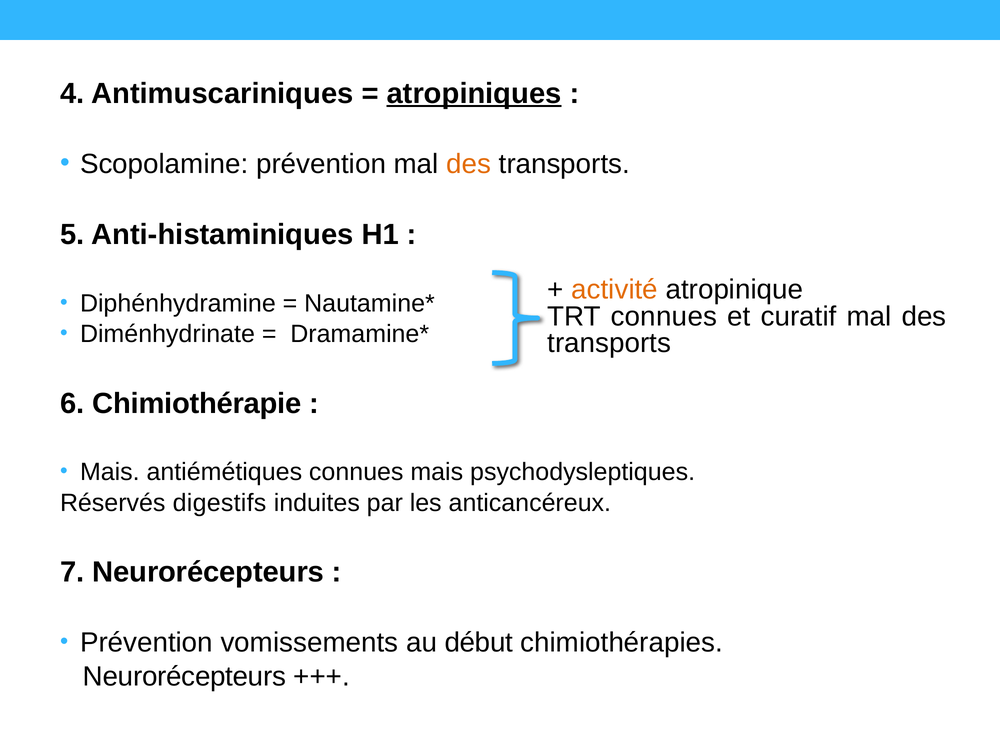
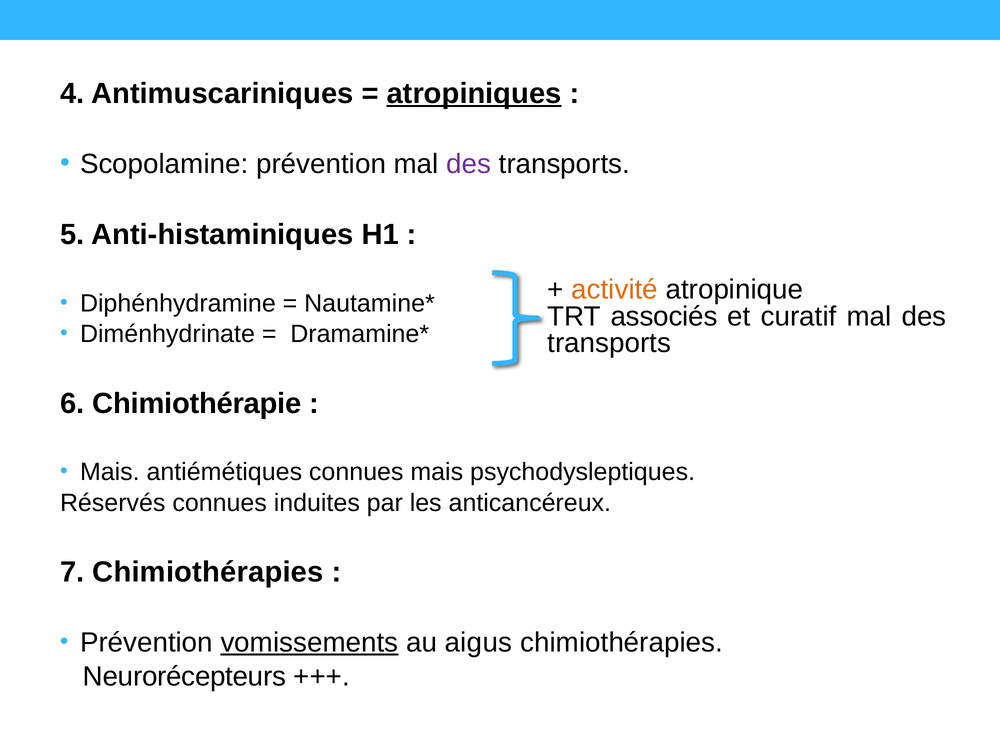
des at (469, 164) colour: orange -> purple
TRT connues: connues -> associés
Réservés digestifs: digestifs -> connues
7 Neurorécepteurs: Neurorécepteurs -> Chimiothérapies
vomissements underline: none -> present
début: début -> aigus
